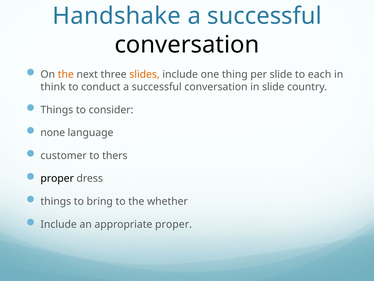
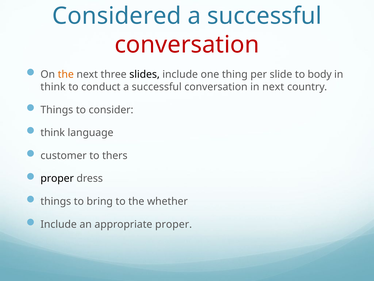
Handshake: Handshake -> Considered
conversation at (187, 45) colour: black -> red
slides colour: orange -> black
each: each -> body
in slide: slide -> next
none at (53, 132): none -> think
